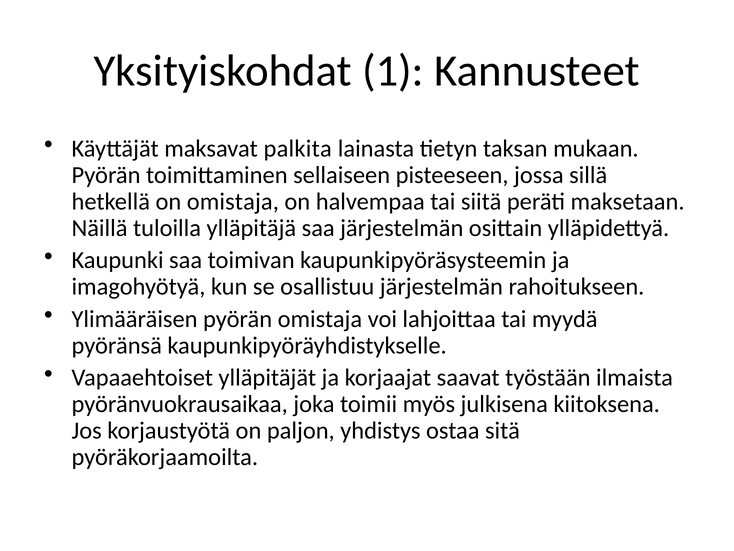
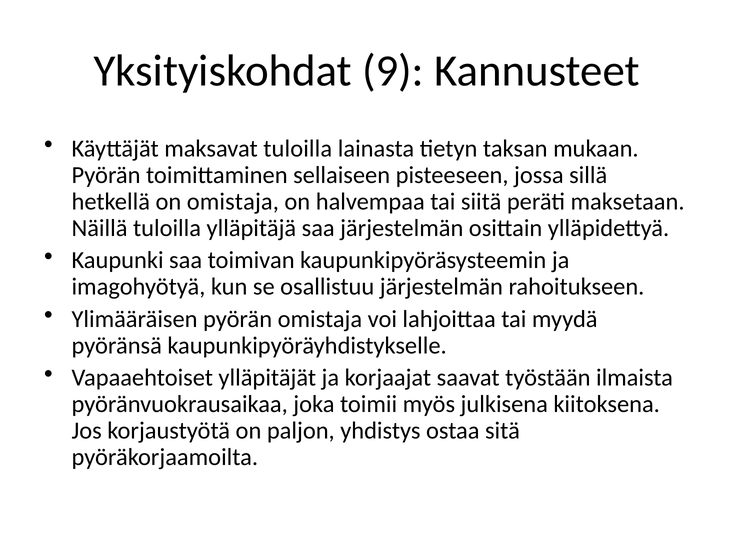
1: 1 -> 9
maksavat palkita: palkita -> tuloilla
